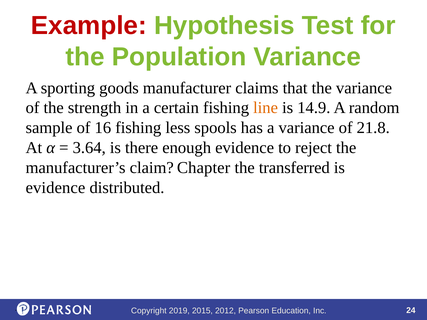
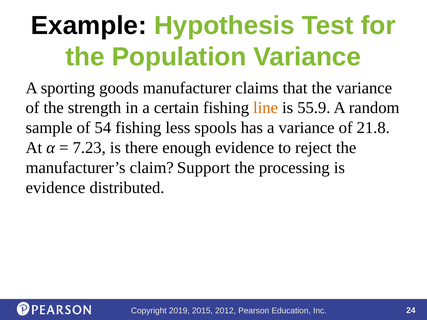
Example colour: red -> black
14.9: 14.9 -> 55.9
16: 16 -> 54
3.64: 3.64 -> 7.23
Chapter: Chapter -> Support
transferred: transferred -> processing
